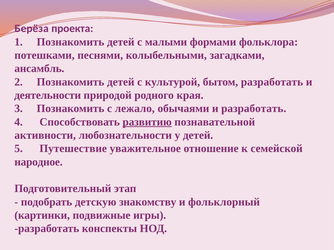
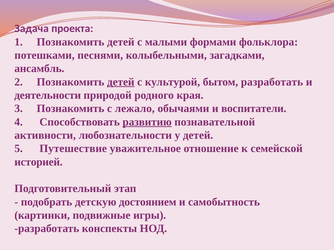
Берёза: Берёза -> Задача
детей at (121, 82) underline: none -> present
и разработать: разработать -> воспитатели
народное: народное -> историей
знакомству: знакомству -> достоянием
фольклорный: фольклорный -> самобытность
